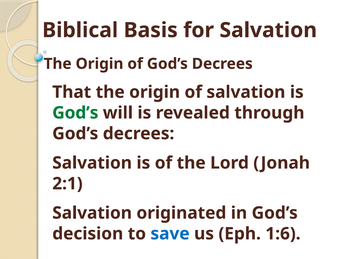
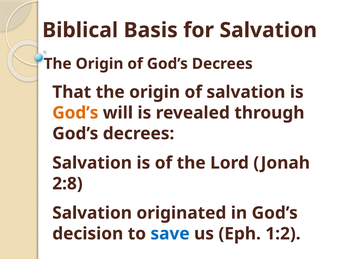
God’s at (75, 113) colour: green -> orange
2:1: 2:1 -> 2:8
1:6: 1:6 -> 1:2
